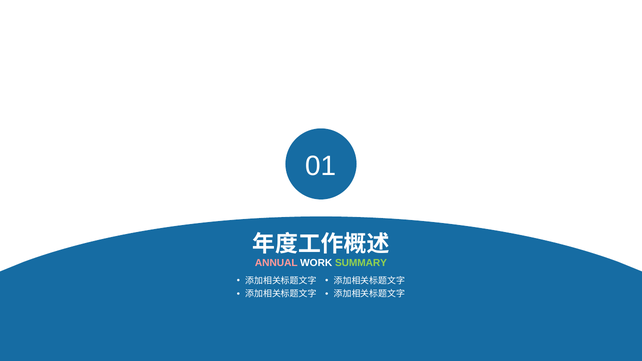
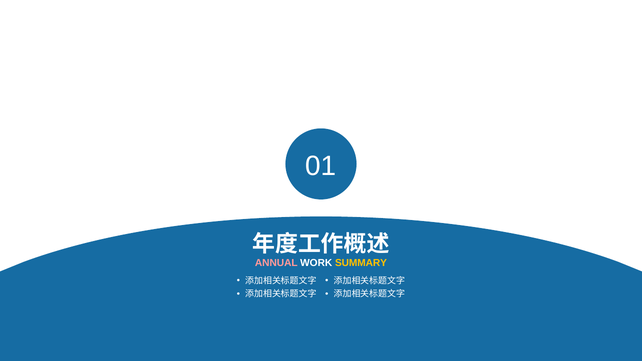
SUMMARY colour: light green -> yellow
